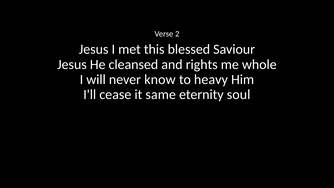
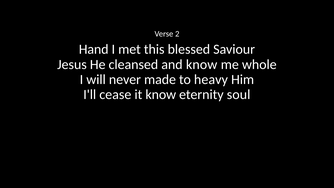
Jesus at (94, 49): Jesus -> Hand
and rights: rights -> know
know: know -> made
it same: same -> know
